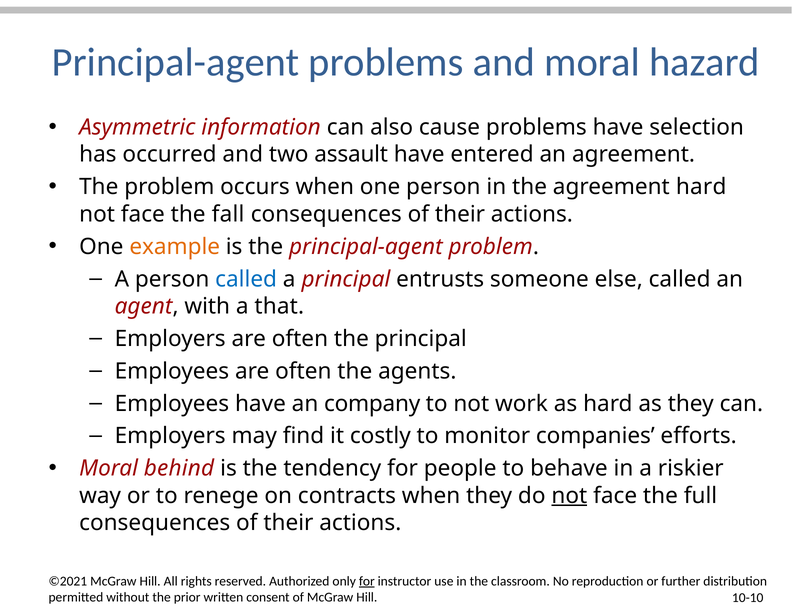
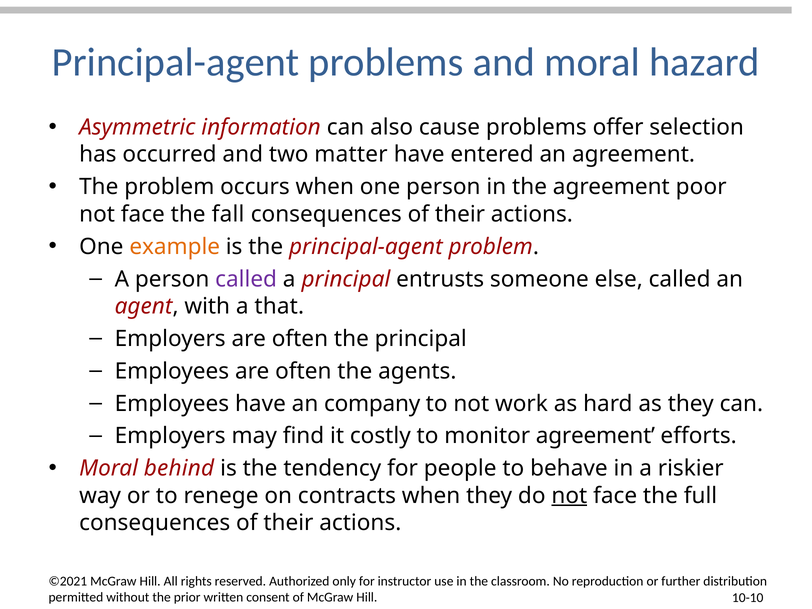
problems have: have -> offer
assault: assault -> matter
agreement hard: hard -> poor
called at (246, 279) colour: blue -> purple
monitor companies: companies -> agreement
for at (367, 581) underline: present -> none
